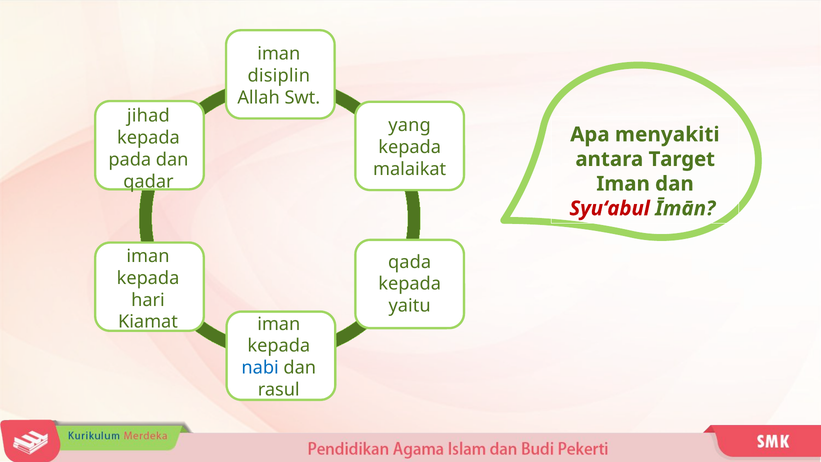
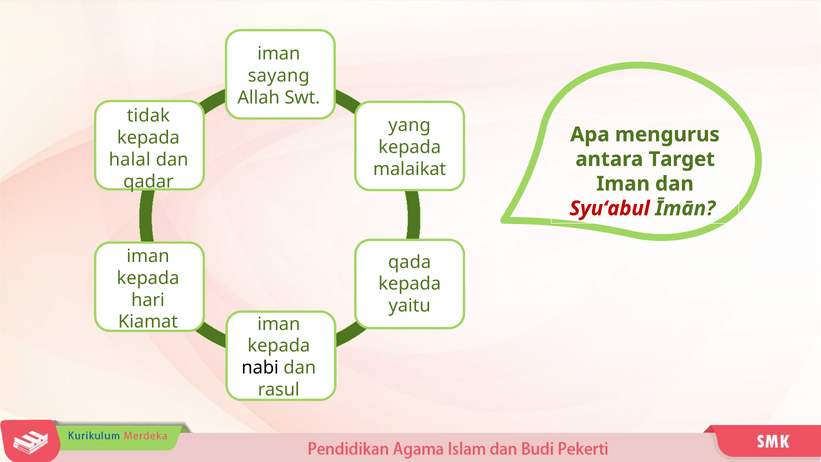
disiplin: disiplin -> sayang
jihad: jihad -> tidak
menyakiti: menyakiti -> mengurus
pada: pada -> halal
nabi colour: blue -> black
